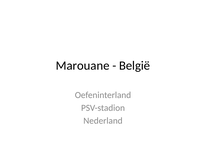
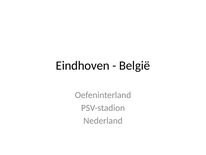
Marouane: Marouane -> Eindhoven
